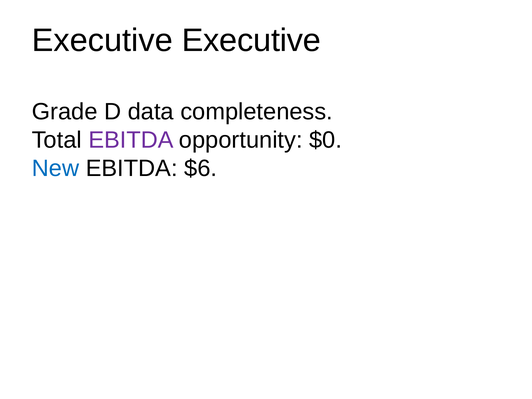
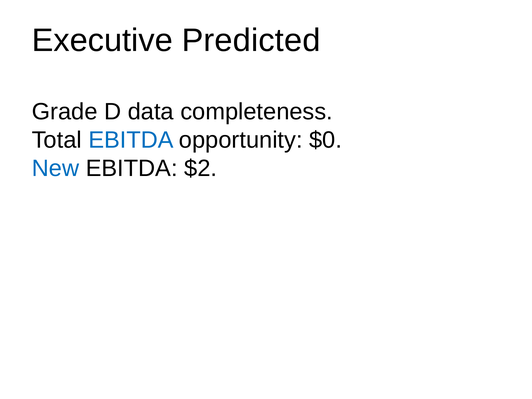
Executive Executive: Executive -> Predicted
EBITDA at (131, 140) colour: purple -> blue
$6: $6 -> $2
